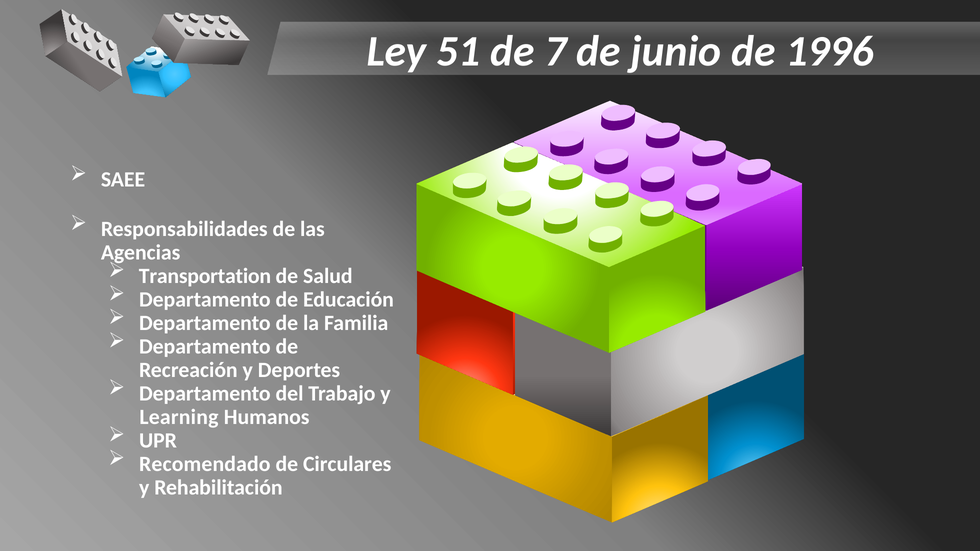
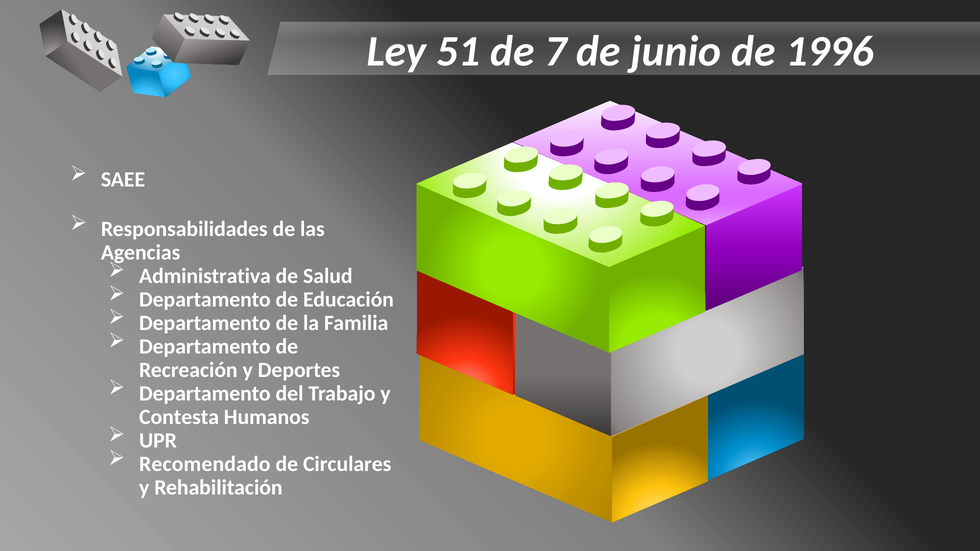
Transportation: Transportation -> Administrativa
Learning: Learning -> Contesta
